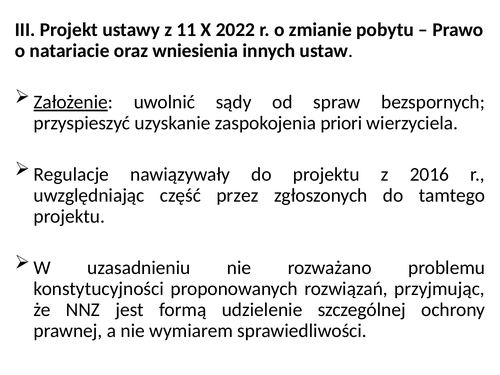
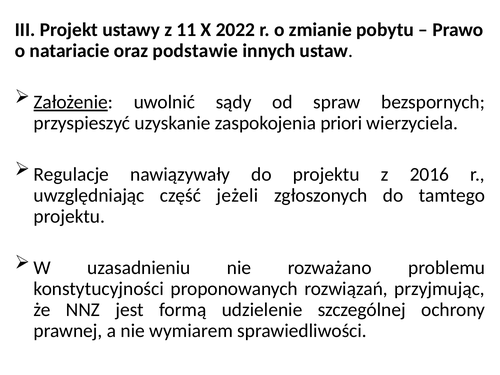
wniesienia: wniesienia -> podstawie
przez: przez -> jeżeli
